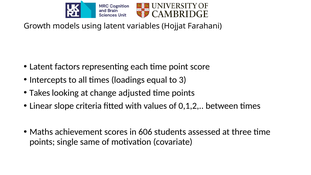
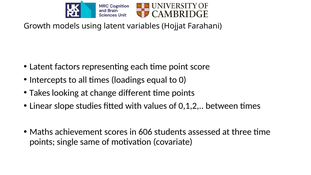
3: 3 -> 0
adjusted: adjusted -> different
criteria: criteria -> studies
